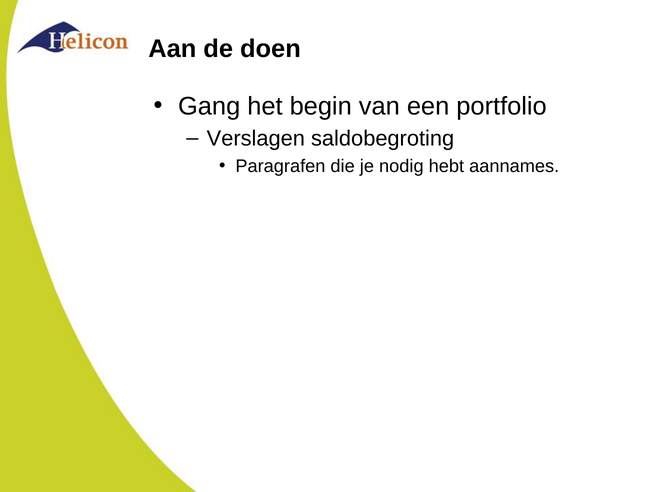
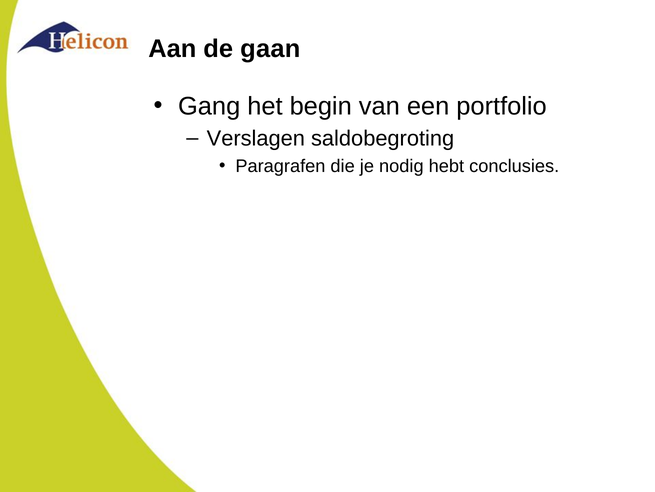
doen: doen -> gaan
aannames: aannames -> conclusies
